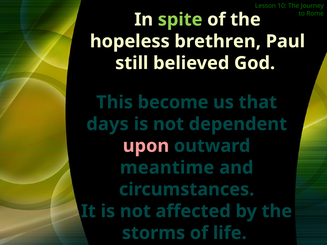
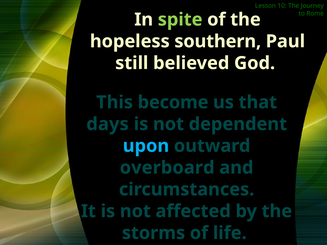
brethren: brethren -> southern
upon colour: pink -> light blue
meantime: meantime -> overboard
